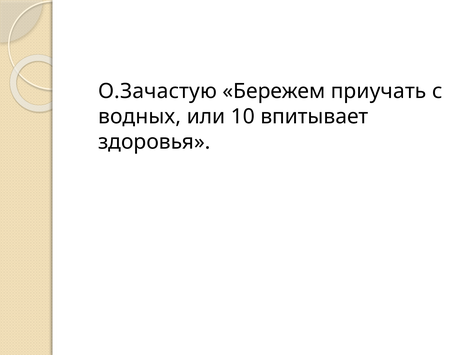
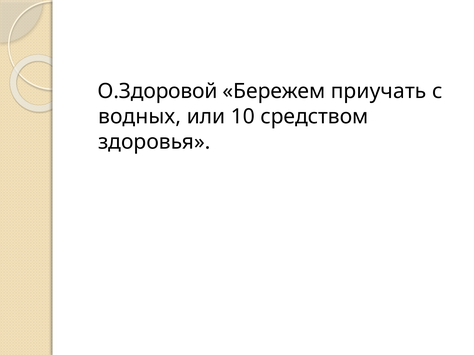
О.Зачастую: О.Зачастую -> О.Здоровой
впитывает: впитывает -> средством
